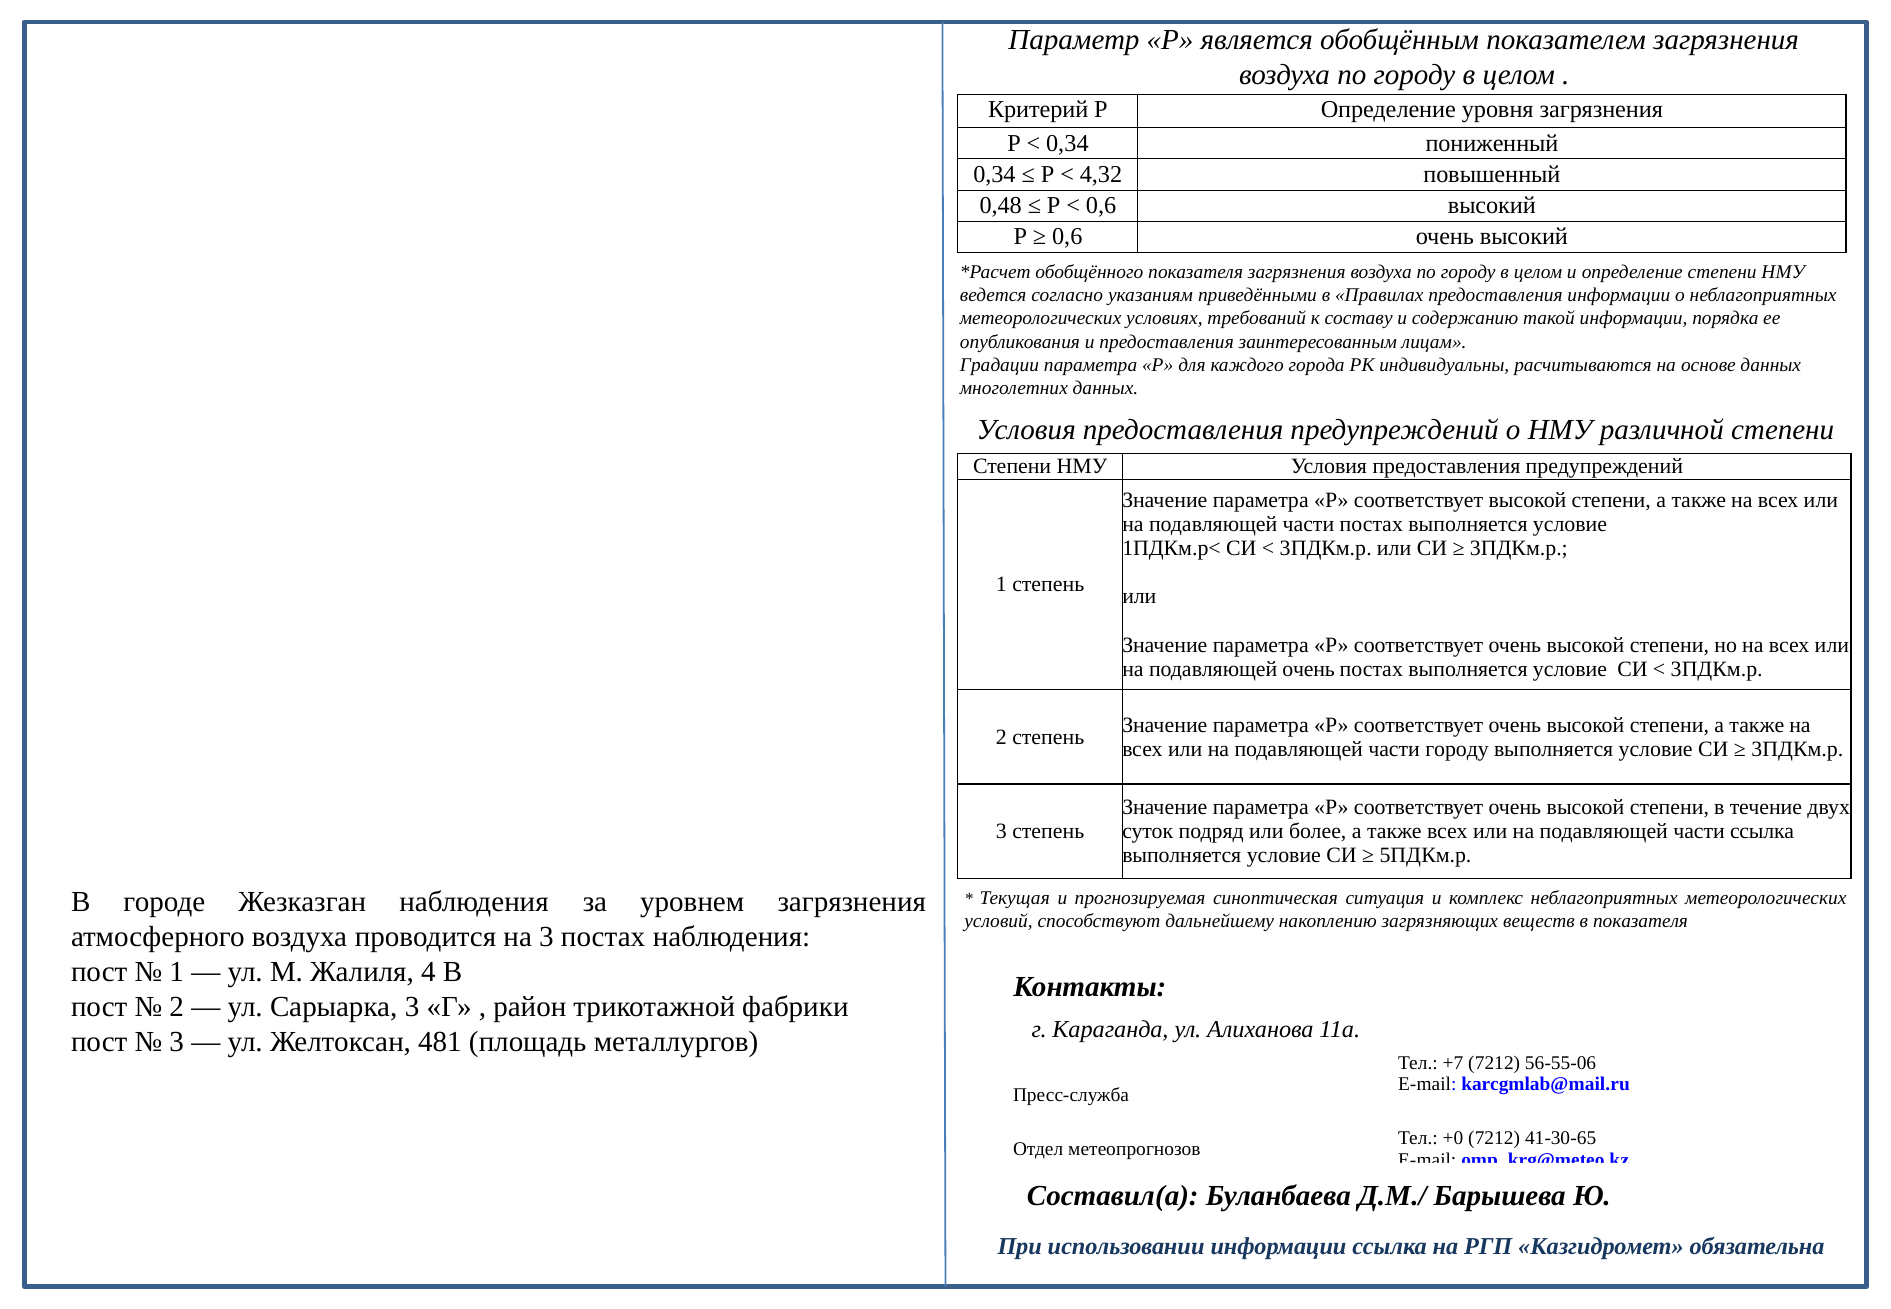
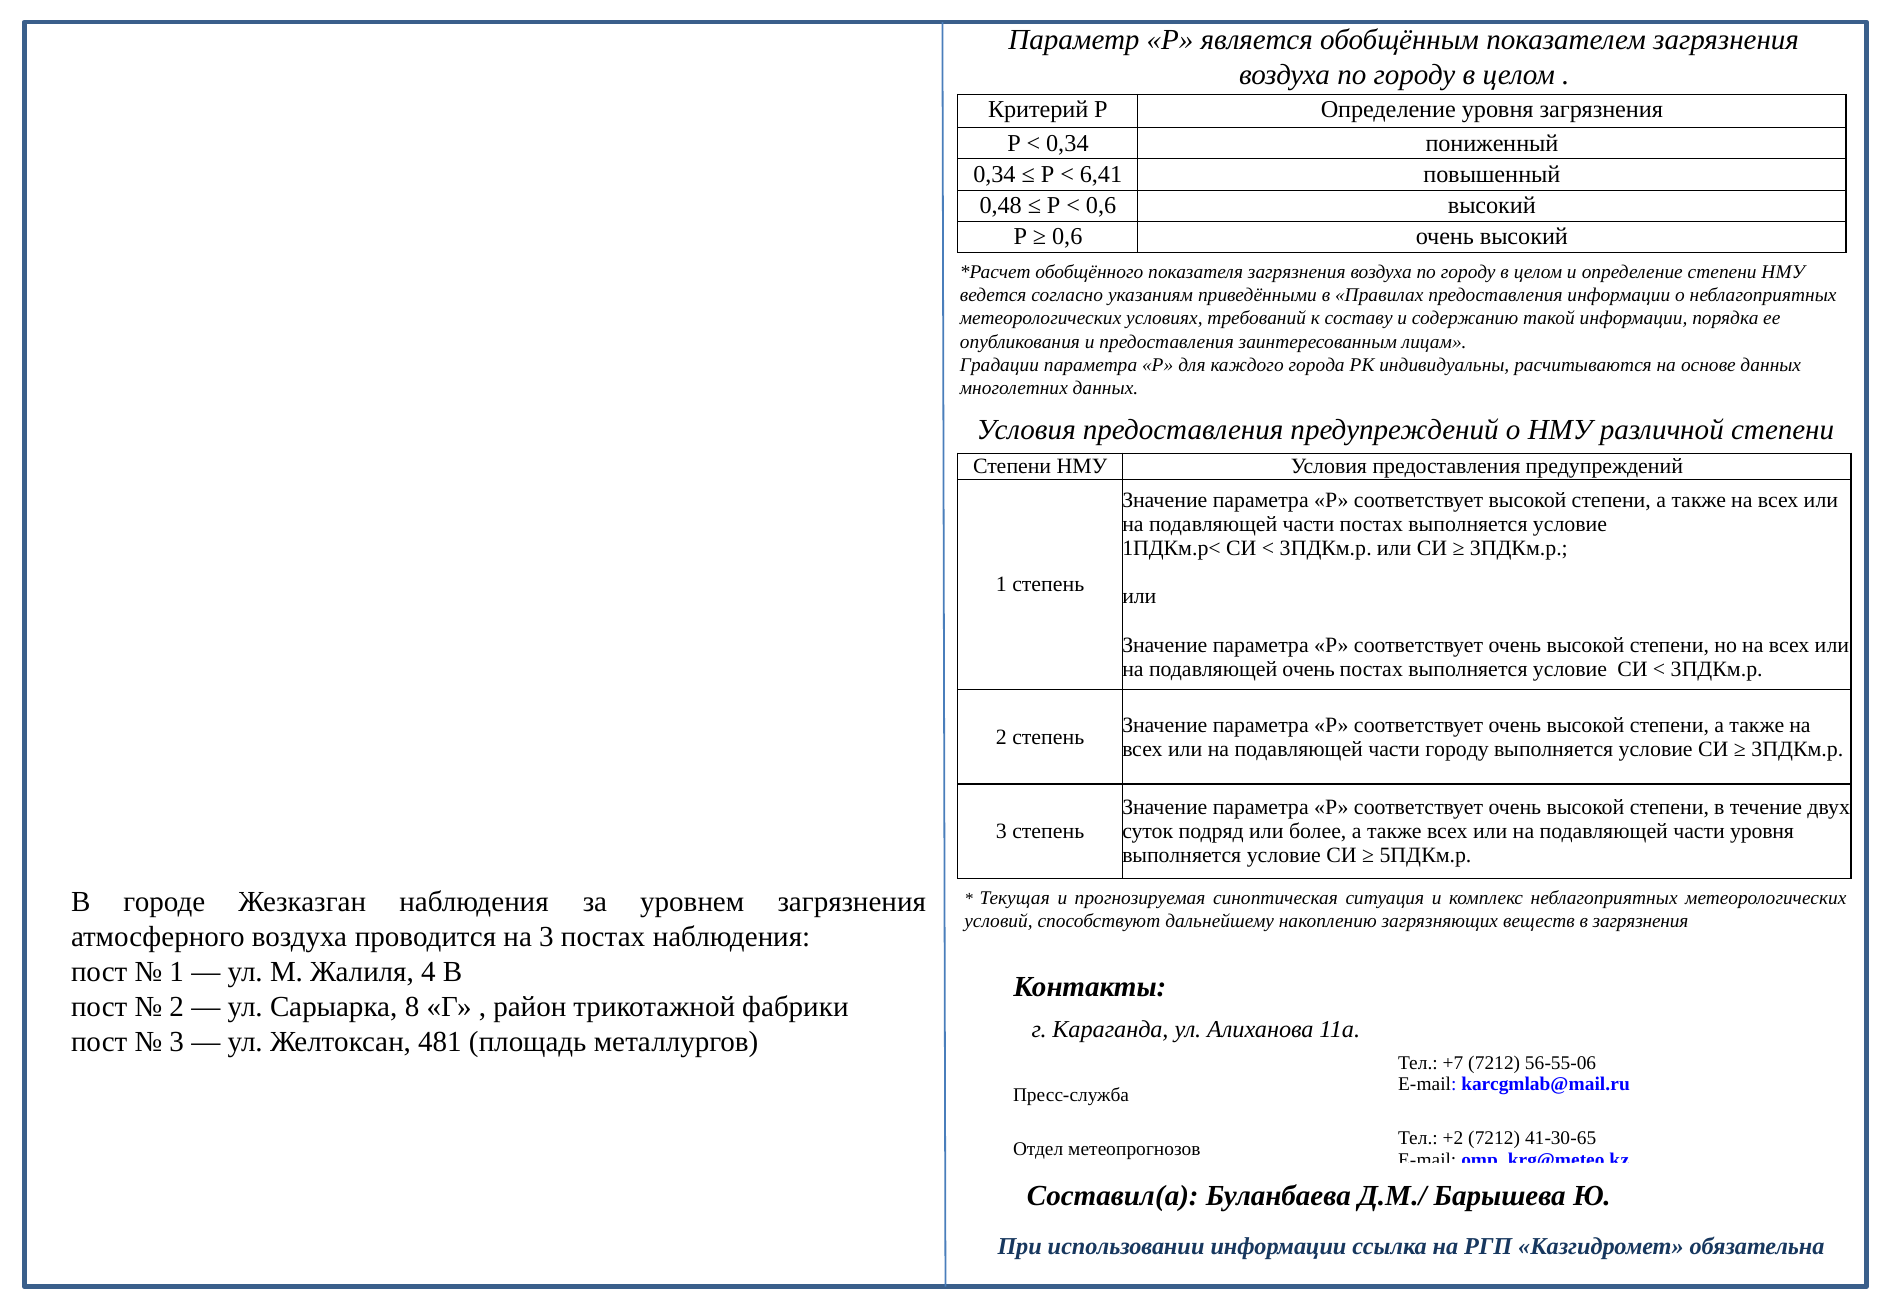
4,32: 4,32 -> 6,41
части ссылка: ссылка -> уровня
в показателя: показателя -> загрязнения
Сарыарка 3: 3 -> 8
+0: +0 -> +2
